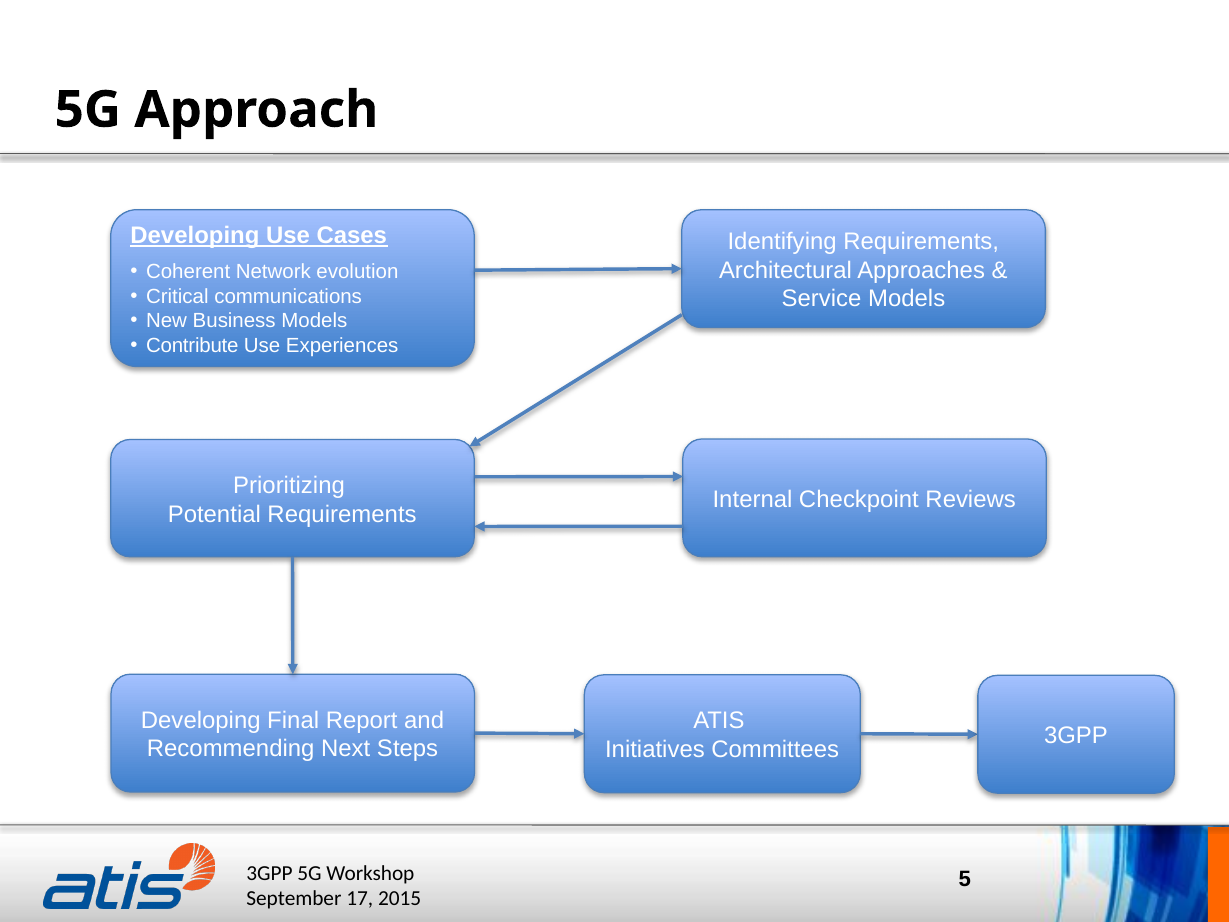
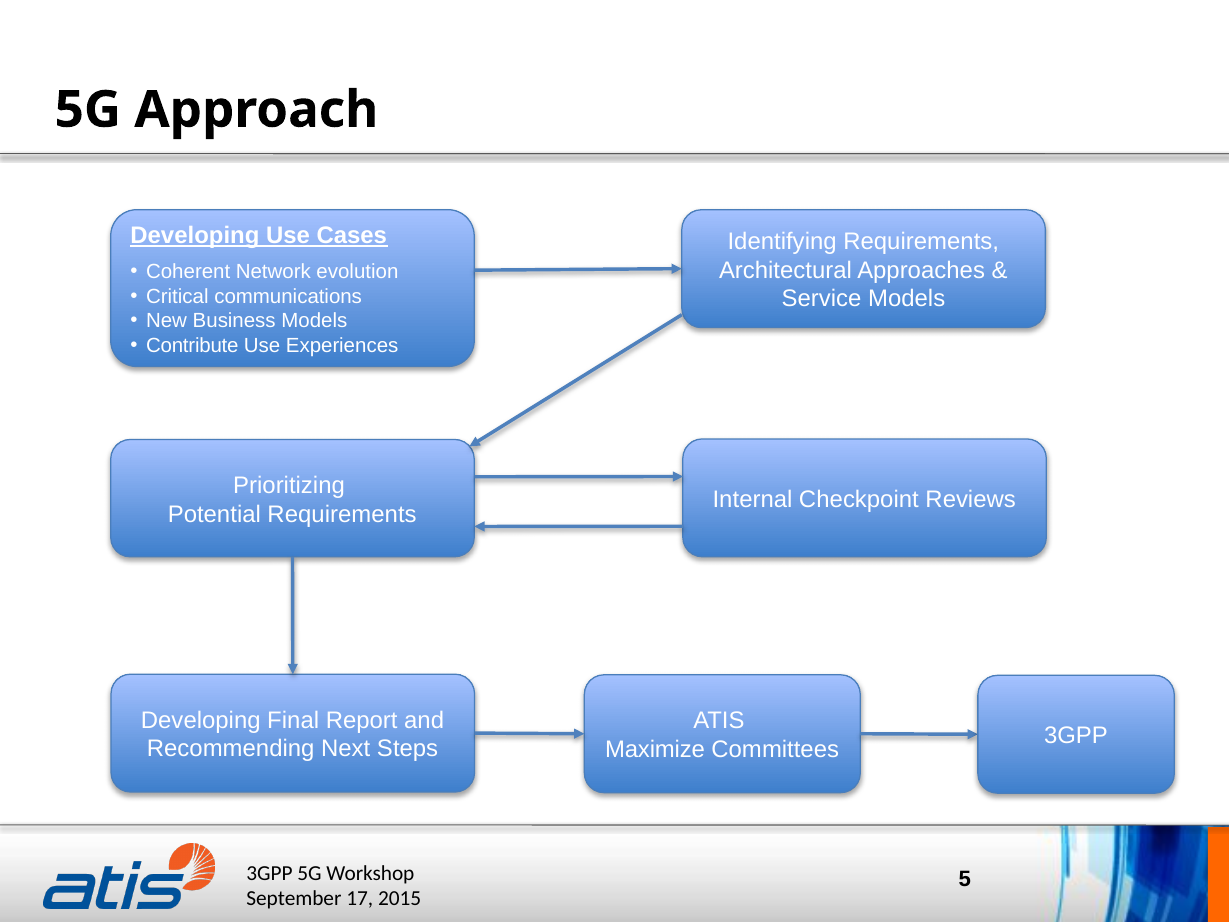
Initiatives: Initiatives -> Maximize
